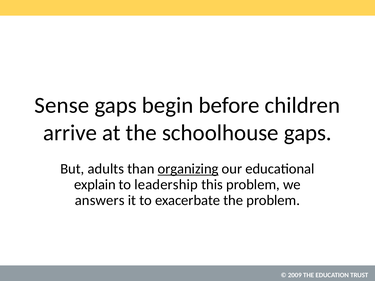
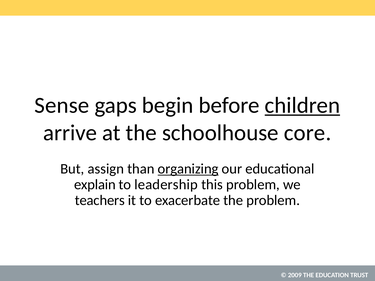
children underline: none -> present
schoolhouse gaps: gaps -> core
adults: adults -> assign
answers: answers -> teachers
